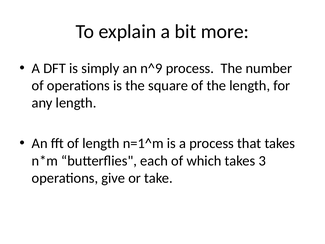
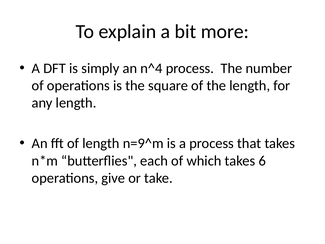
n^9: n^9 -> n^4
n=1^m: n=1^m -> n=9^m
3: 3 -> 6
